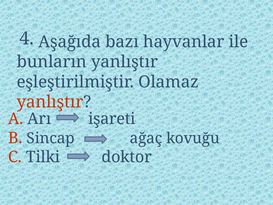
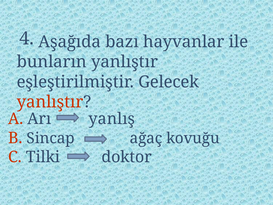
Olamaz: Olamaz -> Gelecek
işareti: işareti -> yanlış
